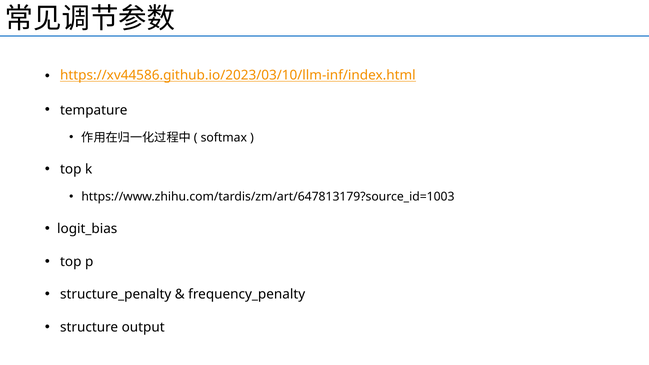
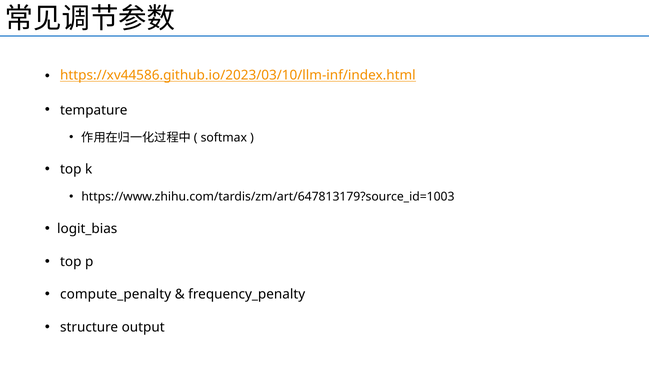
structure_penalty: structure_penalty -> compute_penalty
